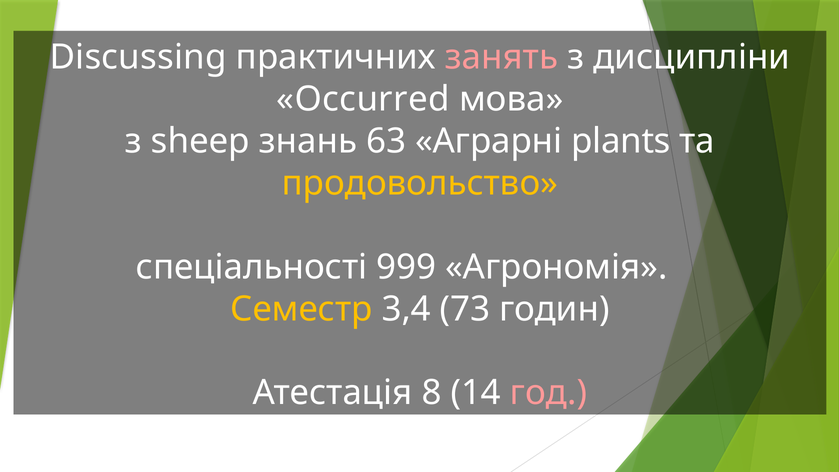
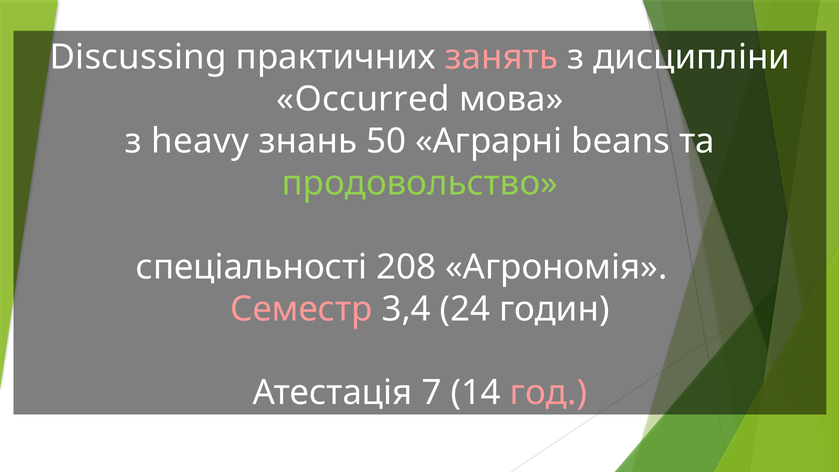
sheep: sheep -> heavy
63: 63 -> 50
plants: plants -> beans
продовольство colour: yellow -> light green
999: 999 -> 208
Семестр colour: yellow -> pink
73: 73 -> 24
8: 8 -> 7
